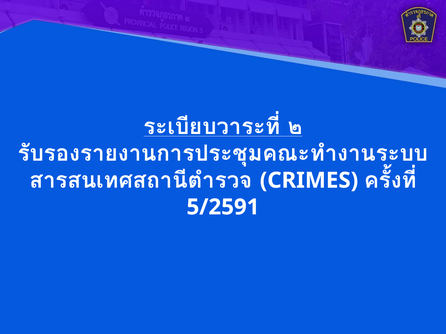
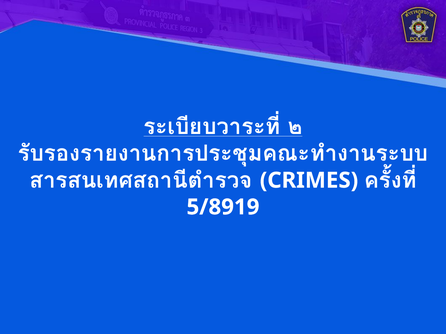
5/2591: 5/2591 -> 5/8919
